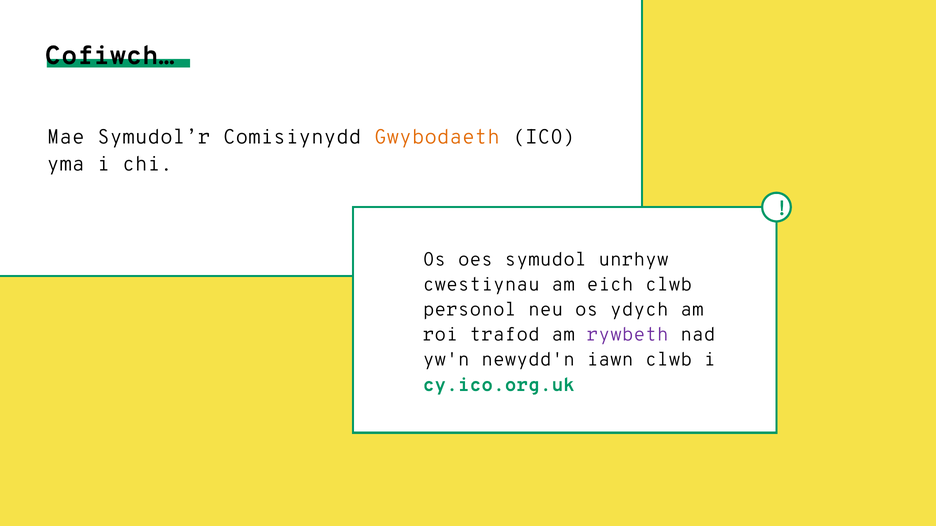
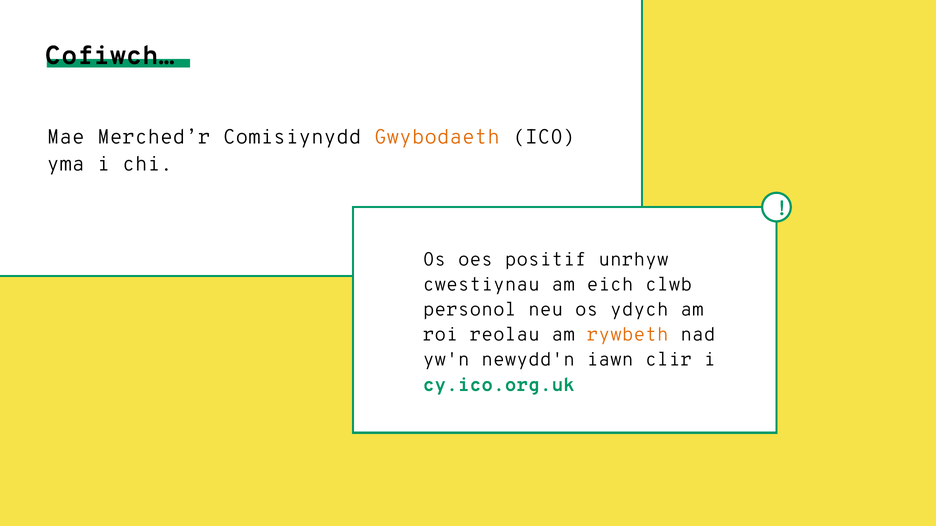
Symudol’r: Symudol’r -> Merched’r
symudol: symudol -> positif
trafod: trafod -> reolau
rywbeth colour: purple -> orange
iawn clwb: clwb -> clir
